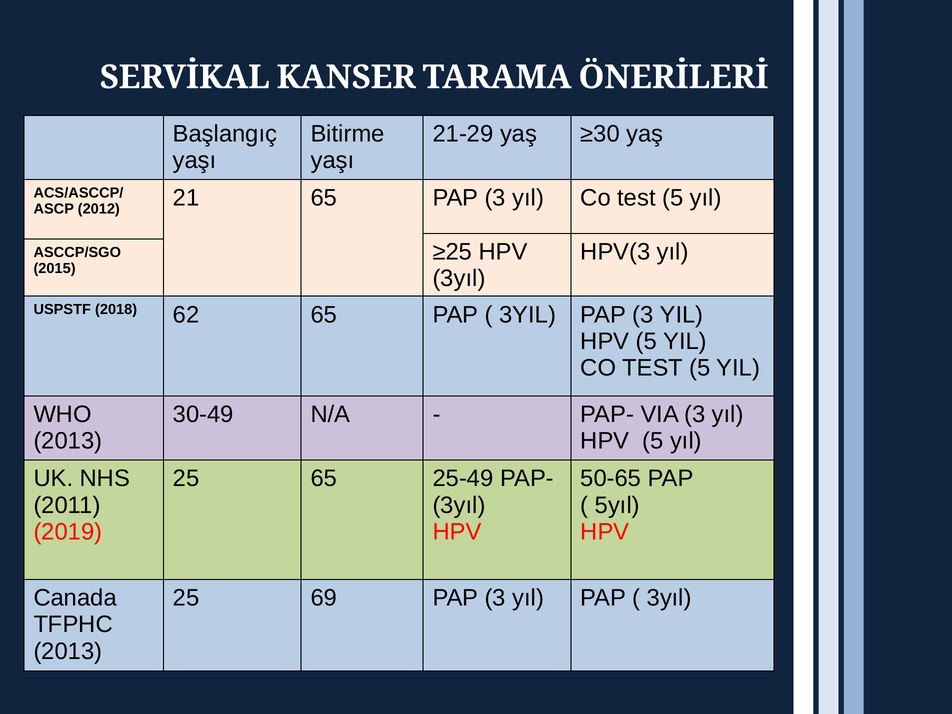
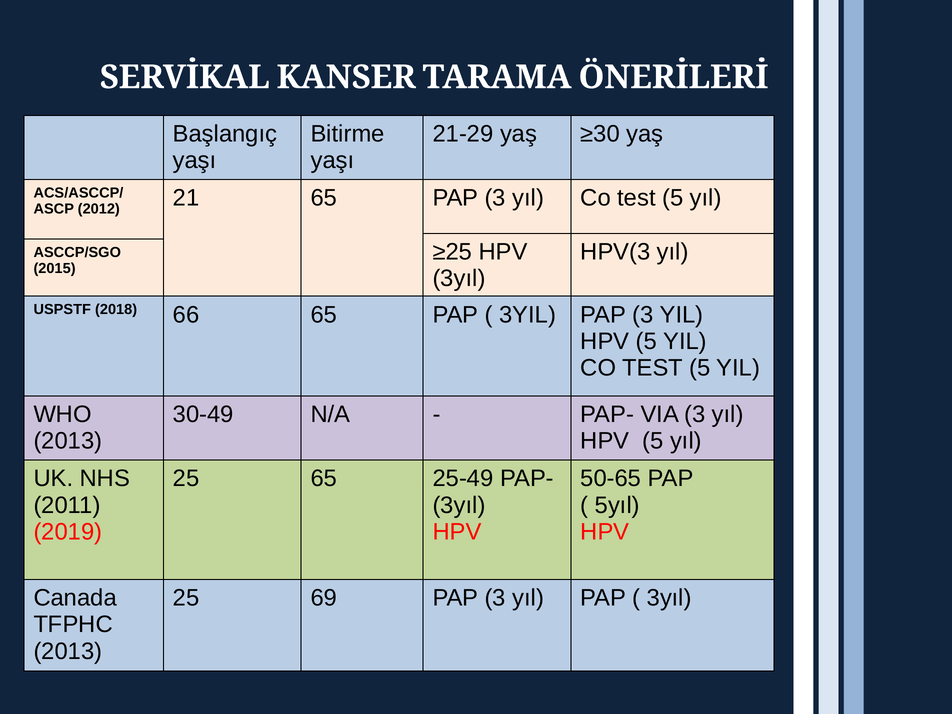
62: 62 -> 66
